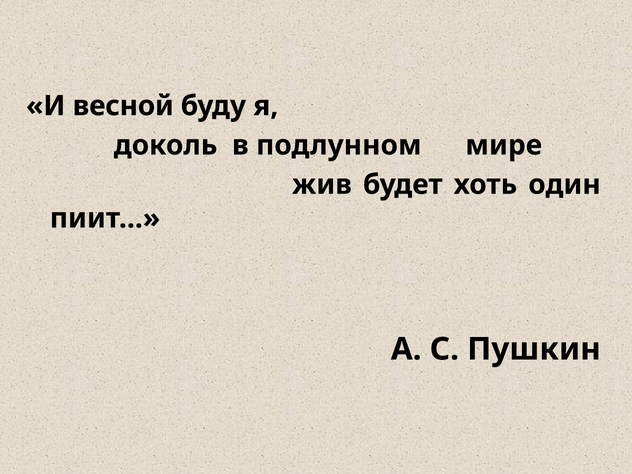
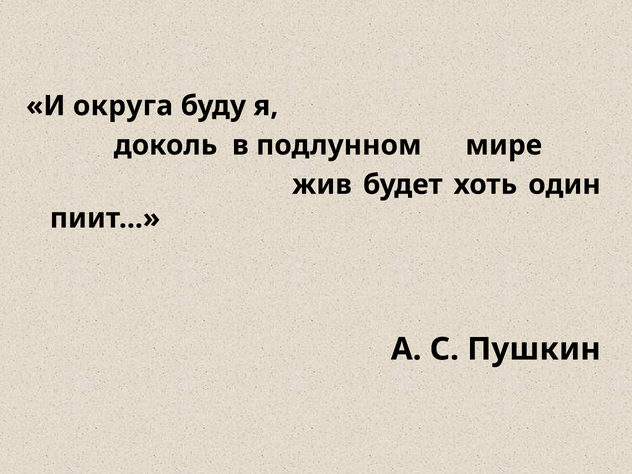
весной: весной -> округа
